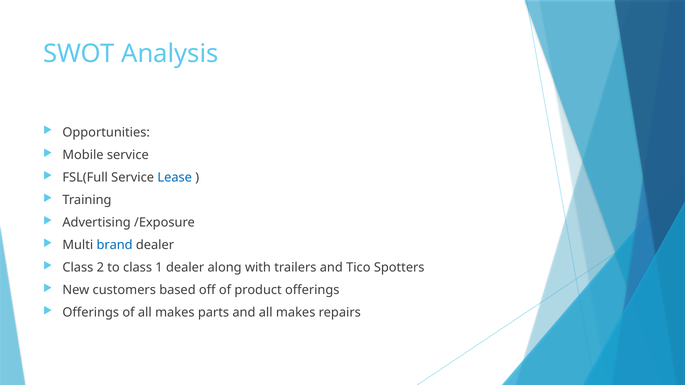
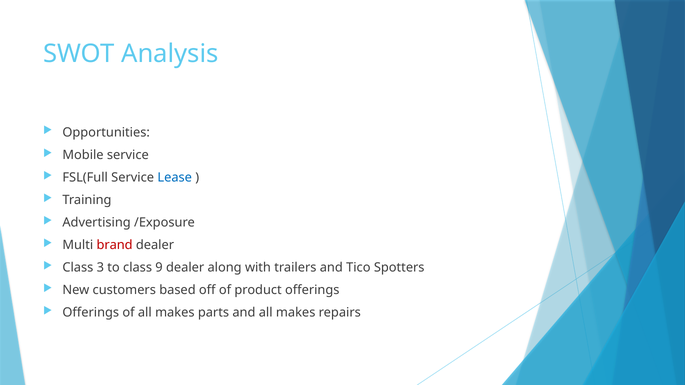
brand colour: blue -> red
2: 2 -> 3
1: 1 -> 9
